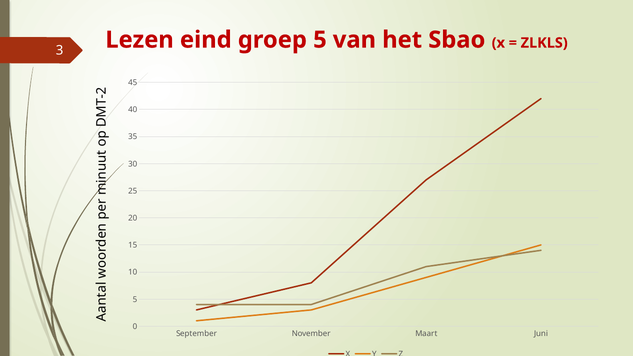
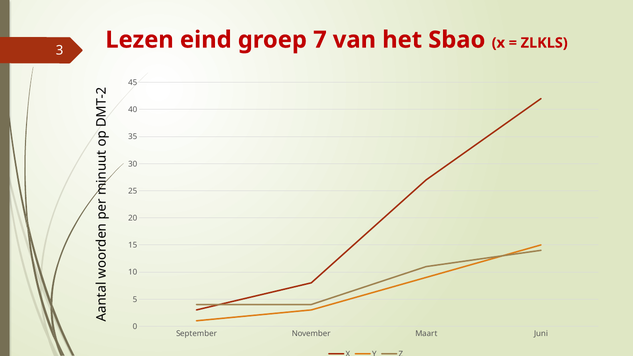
groep 5: 5 -> 7
